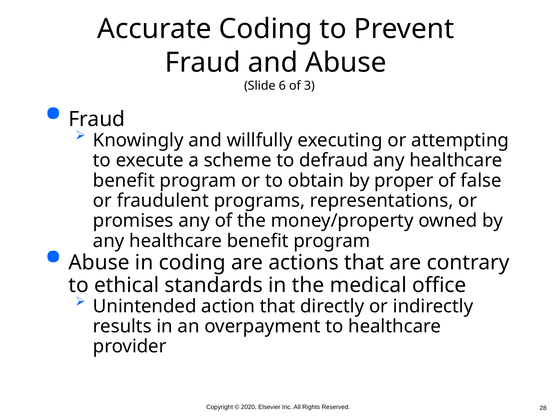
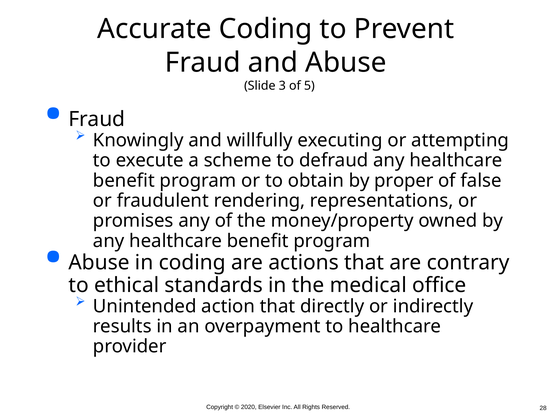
6: 6 -> 3
3: 3 -> 5
programs: programs -> rendering
